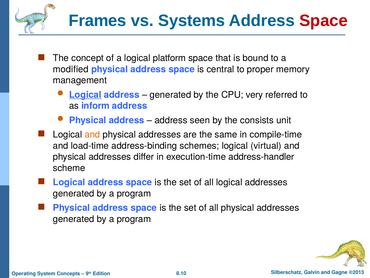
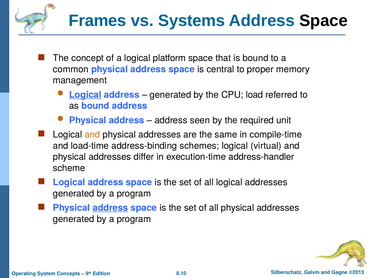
Space at (323, 21) colour: red -> black
modified: modified -> common
very: very -> load
as inform: inform -> bound
consists: consists -> required
address at (110, 207) underline: none -> present
